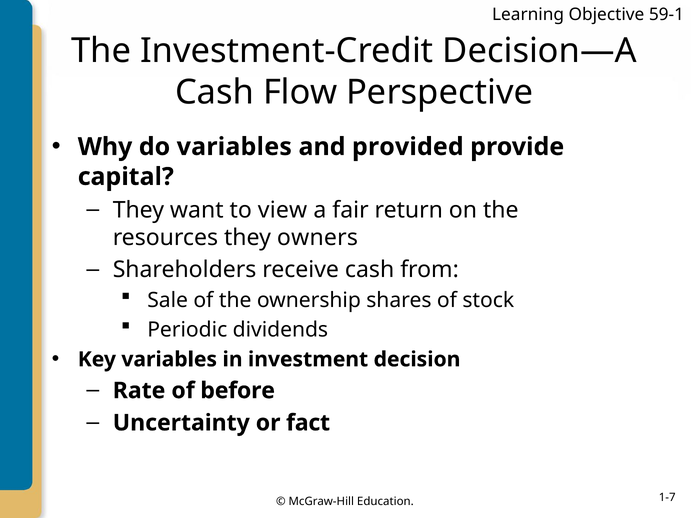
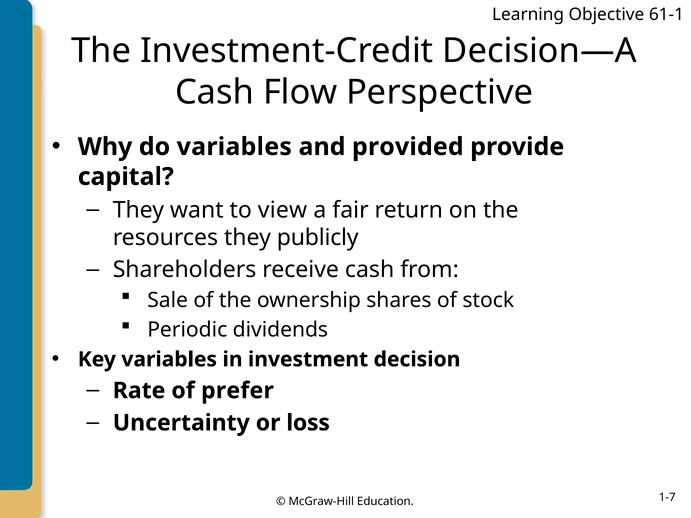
59-1: 59-1 -> 61-1
owners: owners -> publicly
before: before -> prefer
fact: fact -> loss
